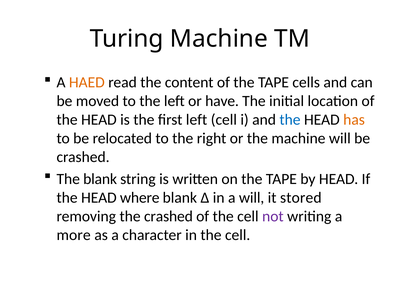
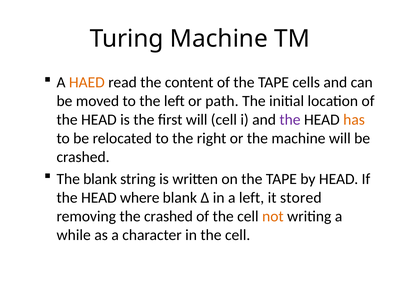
have: have -> path
first left: left -> will
the at (290, 120) colour: blue -> purple
a will: will -> left
not colour: purple -> orange
more: more -> while
